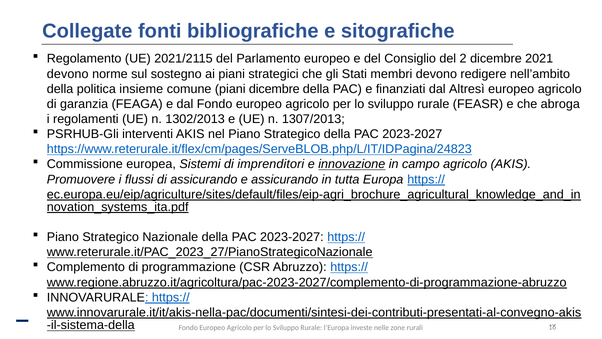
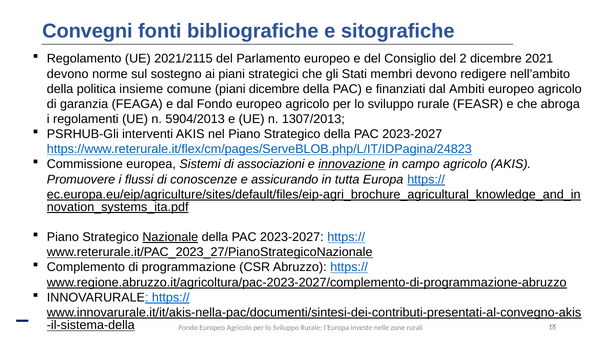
Collegate: Collegate -> Convegni
Altresì: Altresì -> Ambiti
1302/2013: 1302/2013 -> 5904/2013
imprenditori: imprenditori -> associazioni
di assicurando: assicurando -> conoscenze
Nazionale underline: none -> present
